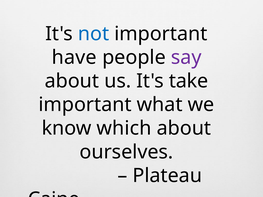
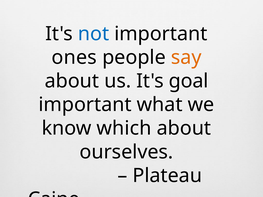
have: have -> ones
say colour: purple -> orange
take: take -> goal
